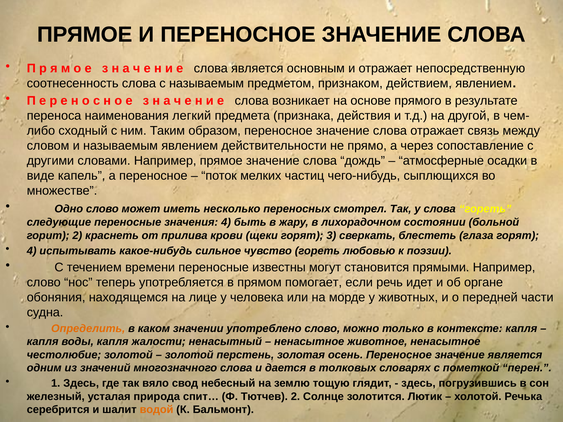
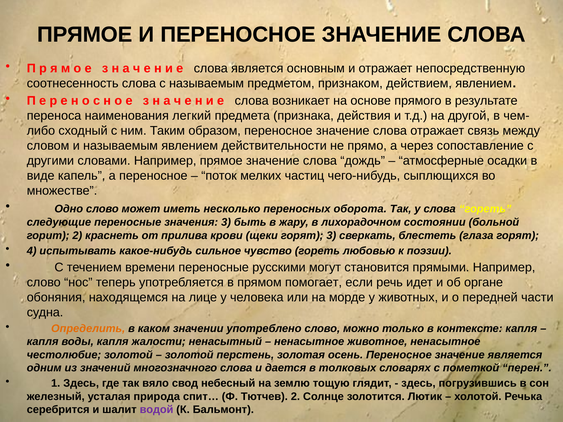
смотрел: смотрел -> оборота
значения 4: 4 -> 3
известны: известны -> русскими
водой colour: orange -> purple
